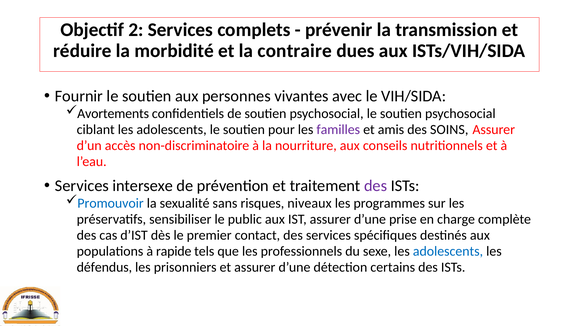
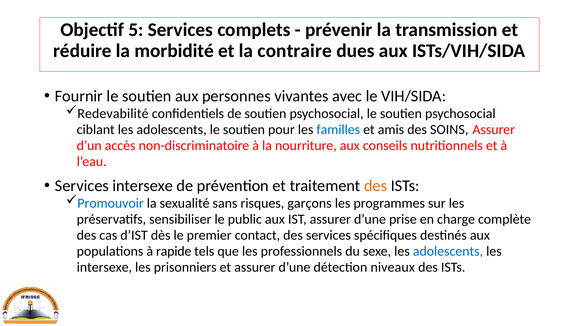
2: 2 -> 5
Avortements: Avortements -> Redevabilité
familles colour: purple -> blue
des at (376, 186) colour: purple -> orange
niveaux: niveaux -> garçons
défendus at (104, 267): défendus -> intersexe
certains: certains -> niveaux
